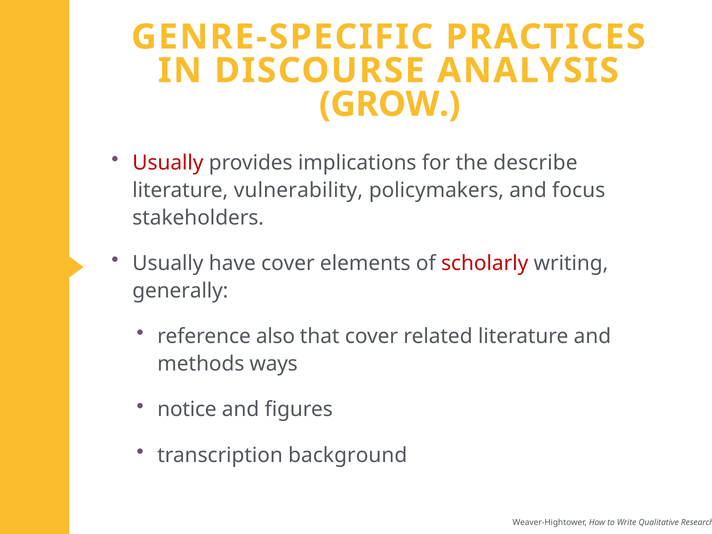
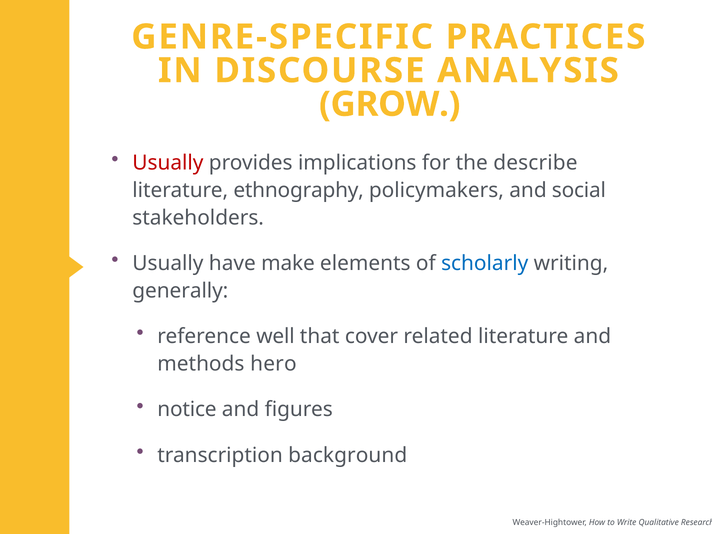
vulnerability: vulnerability -> ethnography
focus: focus -> social
have cover: cover -> make
scholarly colour: red -> blue
also: also -> well
ways: ways -> hero
